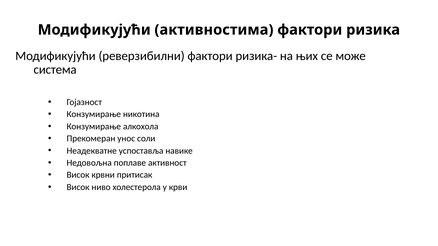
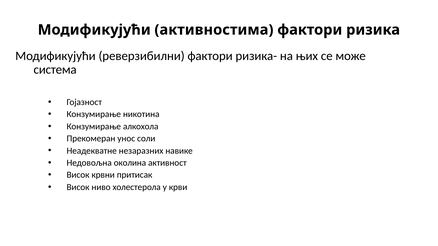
успоставља: успоставља -> незаразних
поплаве: поплаве -> околина
